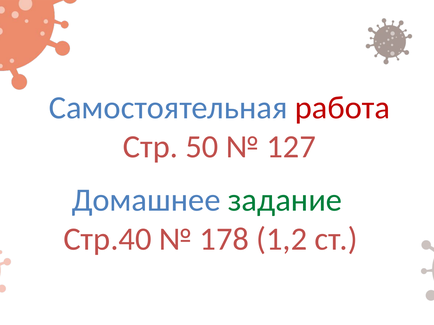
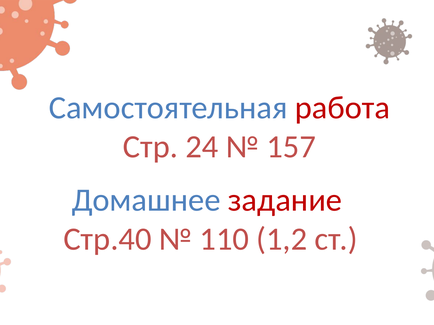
50: 50 -> 24
127: 127 -> 157
задание colour: green -> red
178: 178 -> 110
